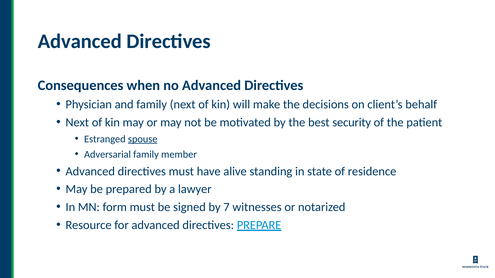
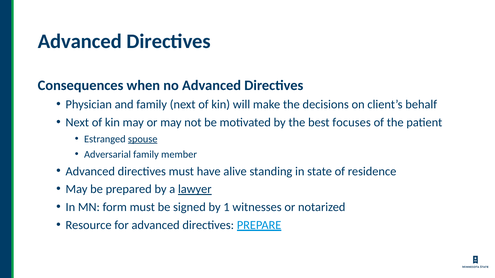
security: security -> focuses
lawyer underline: none -> present
7: 7 -> 1
